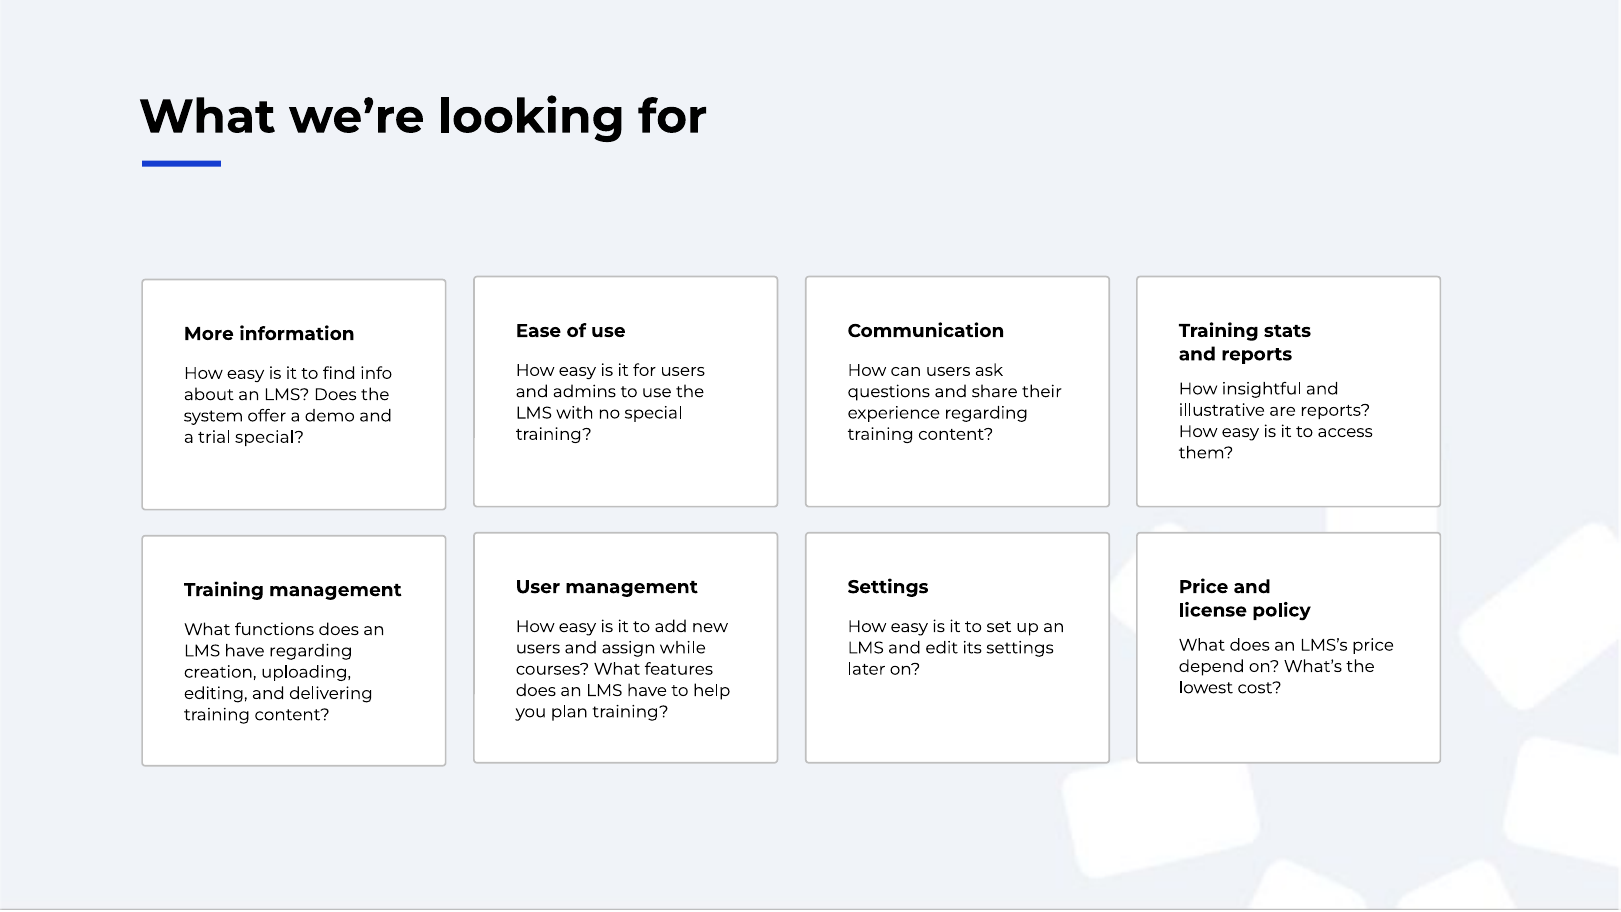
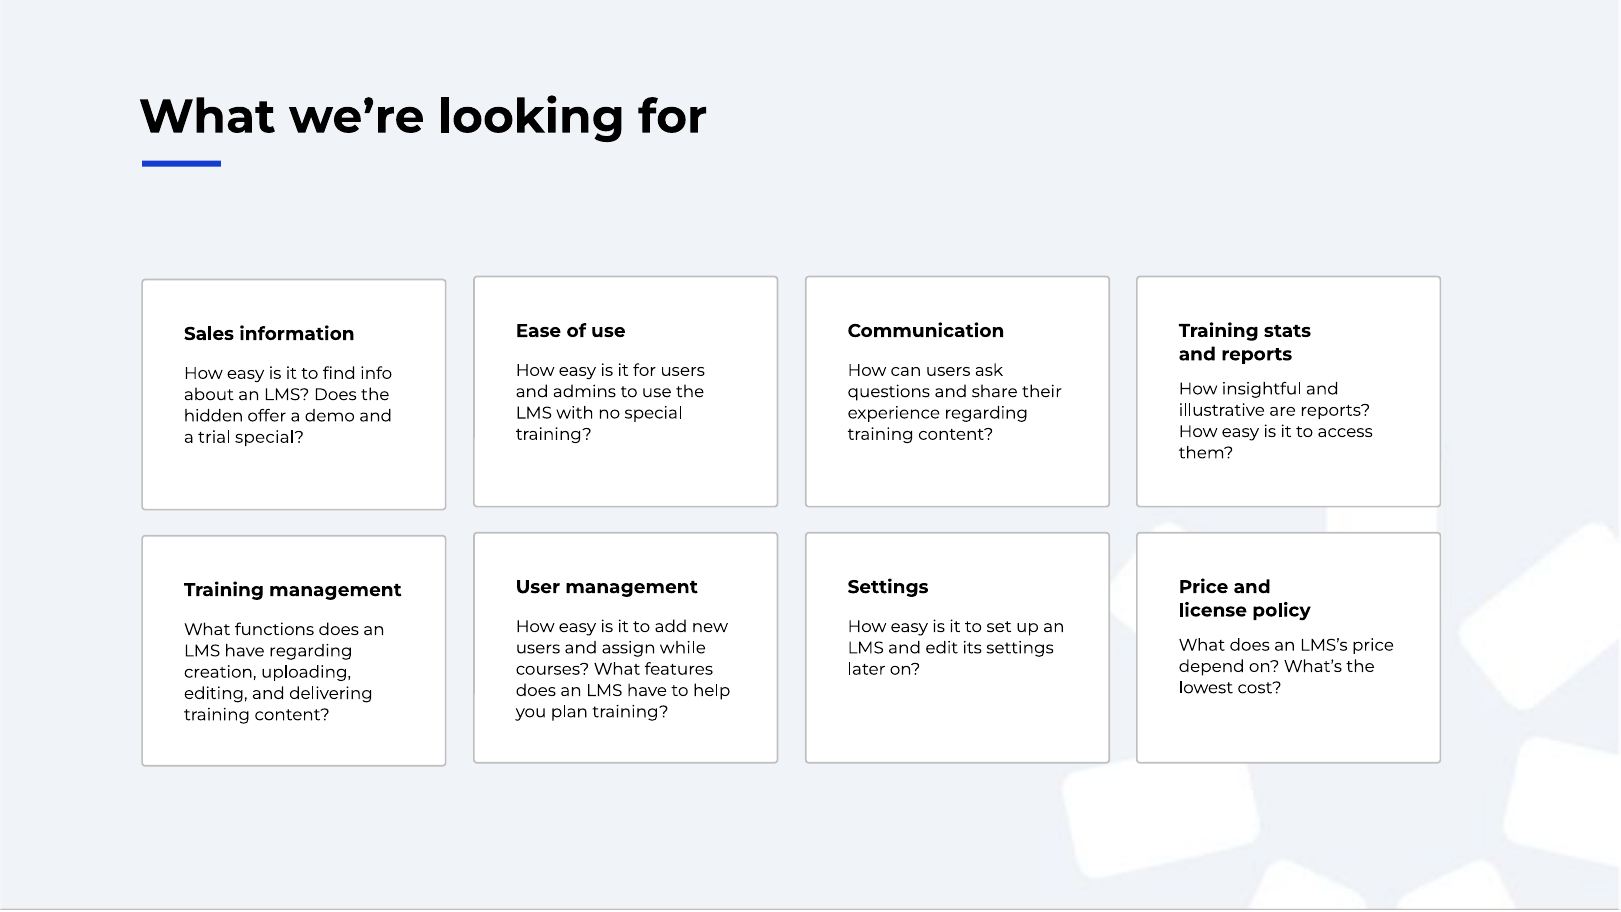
More: More -> Sales
system: system -> hidden
